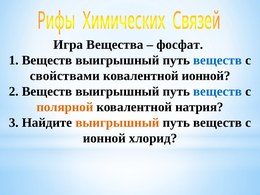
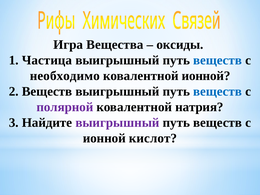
фосфат: фосфат -> оксиды
1 Веществ: Веществ -> Частица
свойствами: свойствами -> необходимо
полярной colour: orange -> purple
выигрышный at (117, 123) colour: orange -> purple
хлорид: хлорид -> кислот
